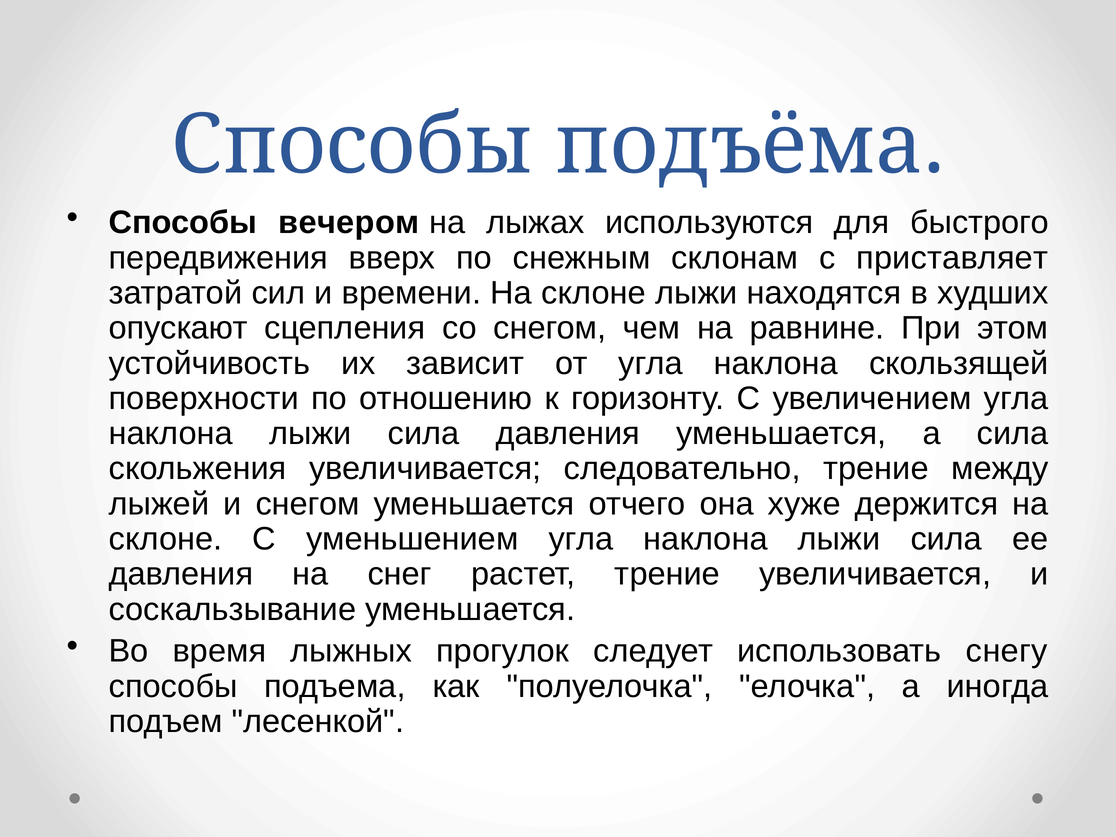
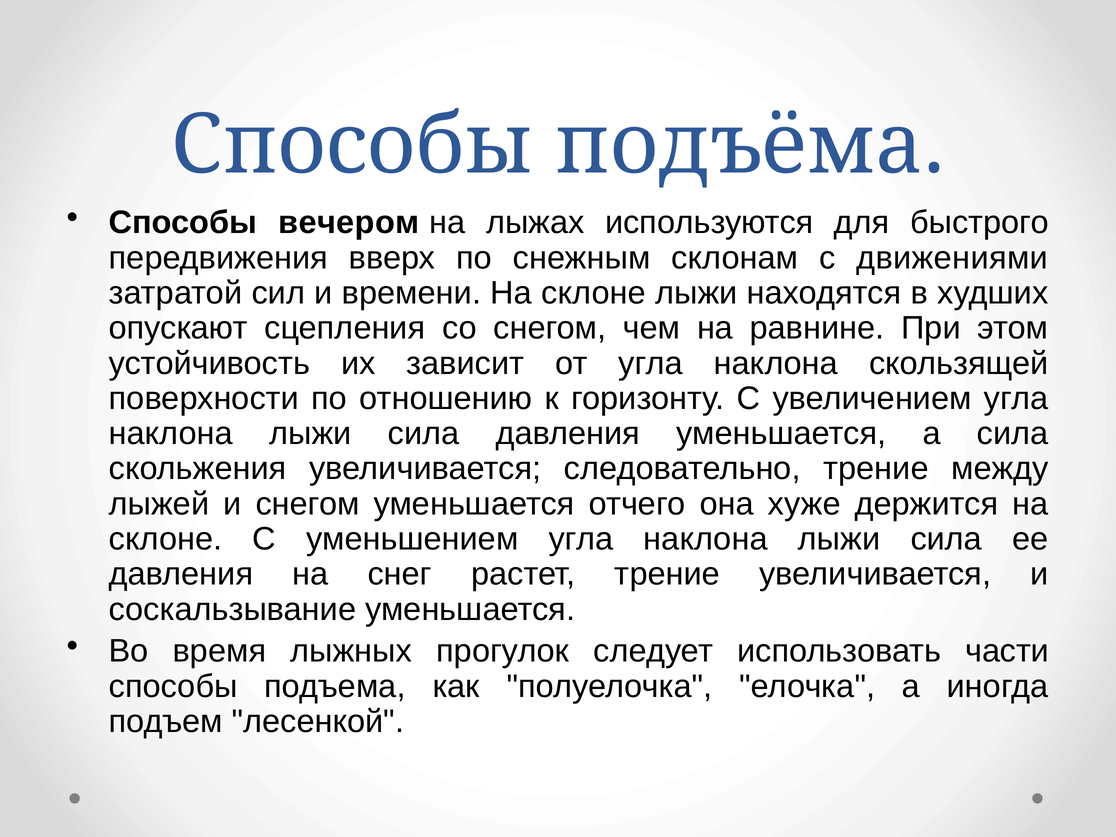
приставляет: приставляет -> движениями
снегу: снегу -> части
